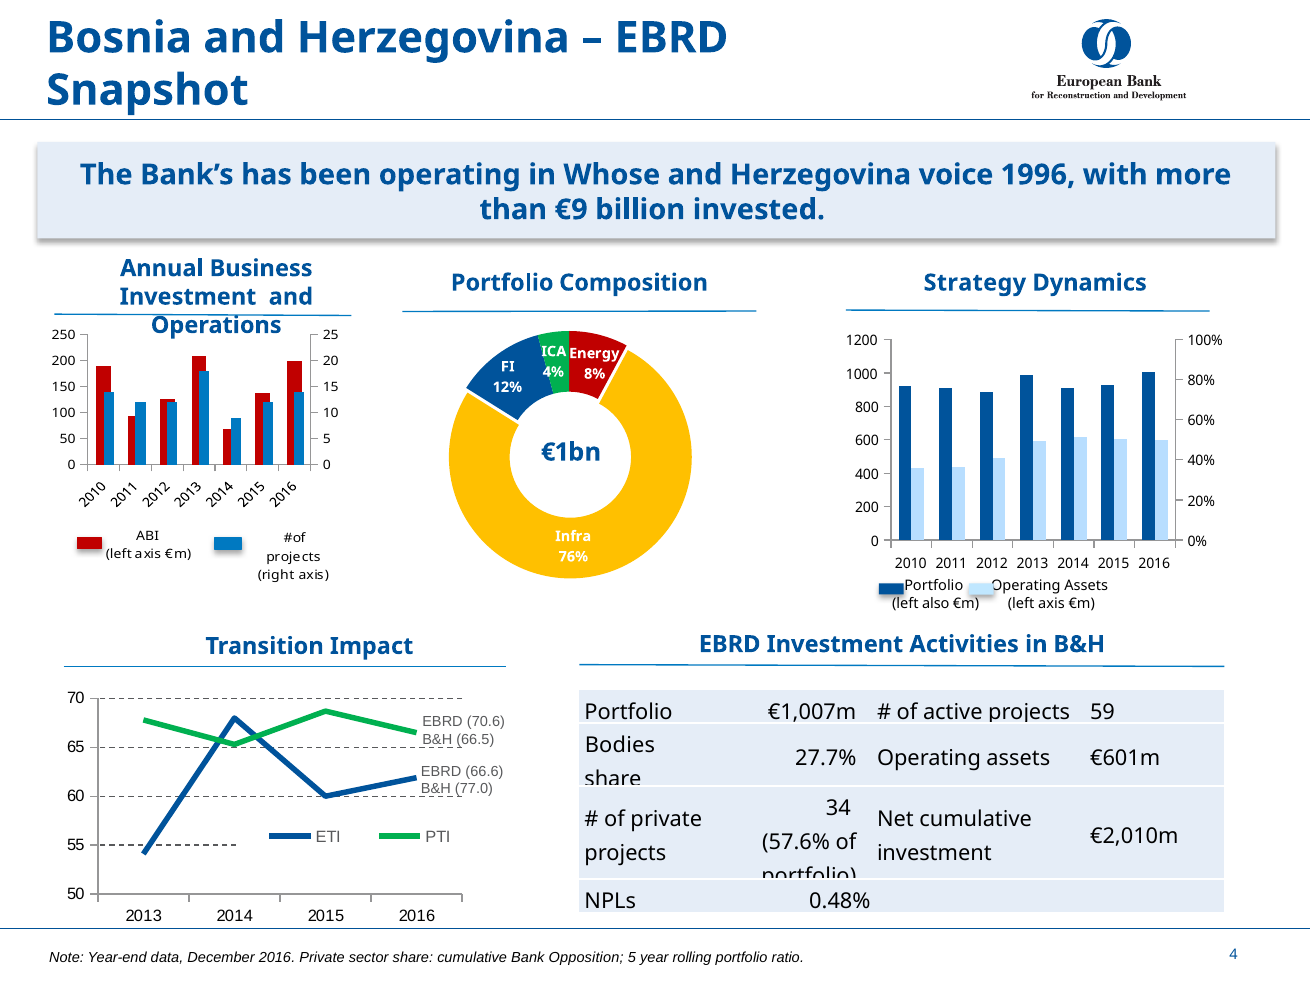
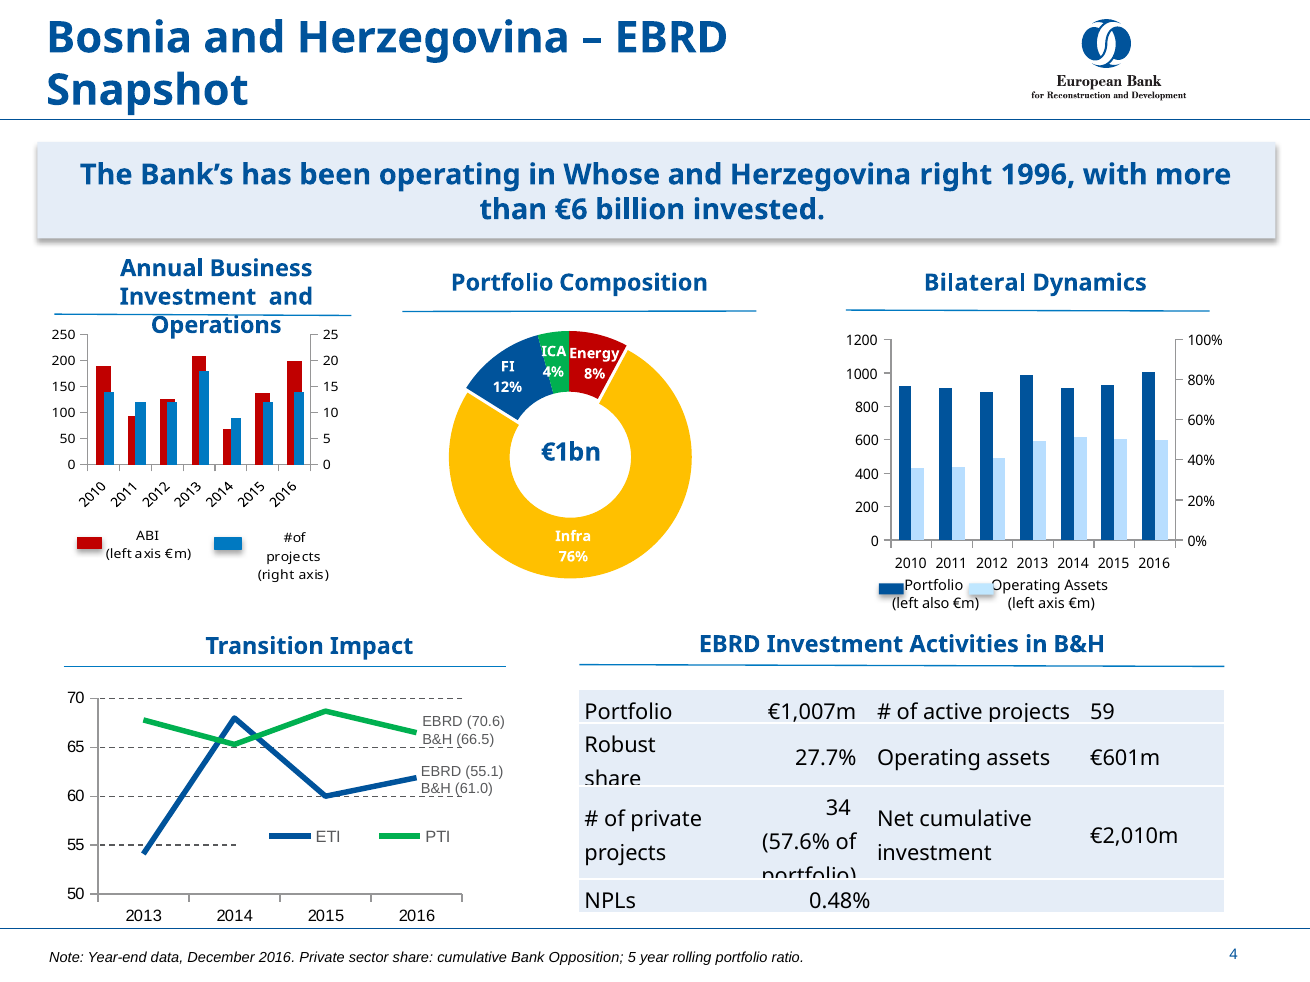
Herzegovina voice: voice -> right
€9: €9 -> €6
Strategy: Strategy -> Bilateral
Bodies: Bodies -> Robust
66.6: 66.6 -> 55.1
77.0: 77.0 -> 61.0
